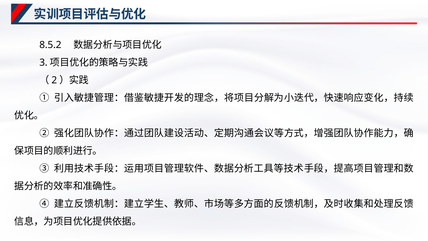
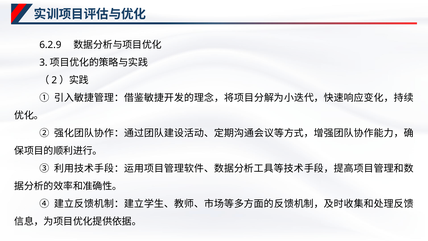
8.5.2: 8.5.2 -> 6.2.9
